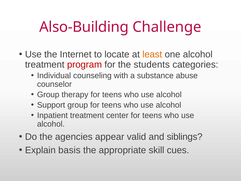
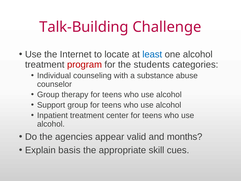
Also-Building: Also-Building -> Talk-Building
least colour: orange -> blue
siblings: siblings -> months
